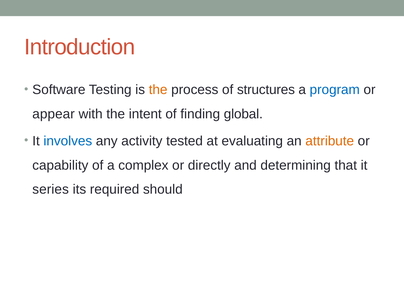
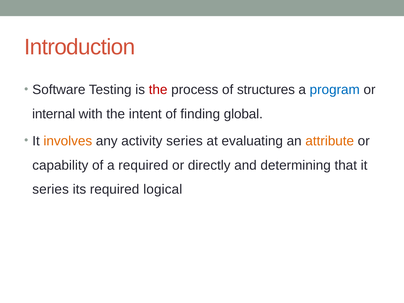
the at (158, 90) colour: orange -> red
appear: appear -> internal
involves colour: blue -> orange
activity tested: tested -> series
a complex: complex -> required
should: should -> logical
